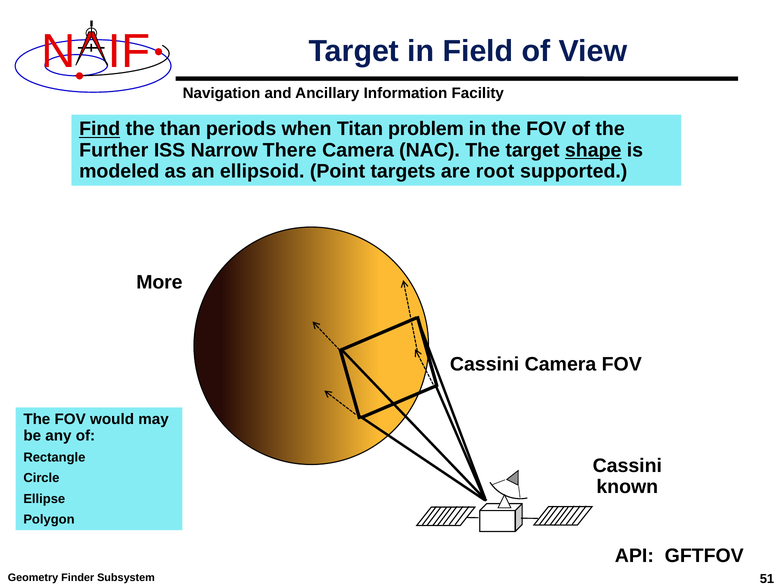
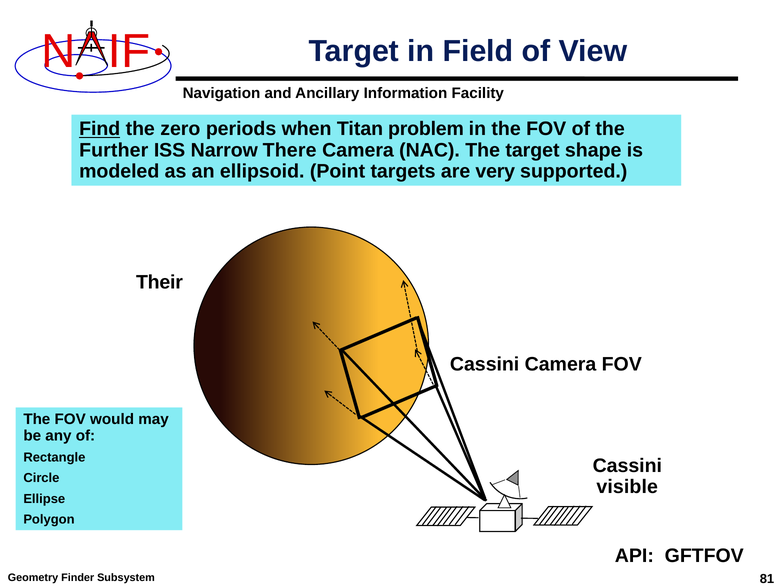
than: than -> zero
shape underline: present -> none
root: root -> very
More: More -> Their
known: known -> visible
51: 51 -> 81
